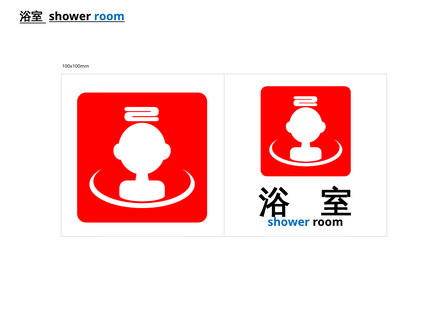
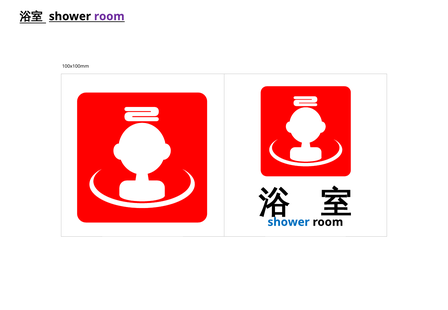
room at (109, 16) colour: blue -> purple
